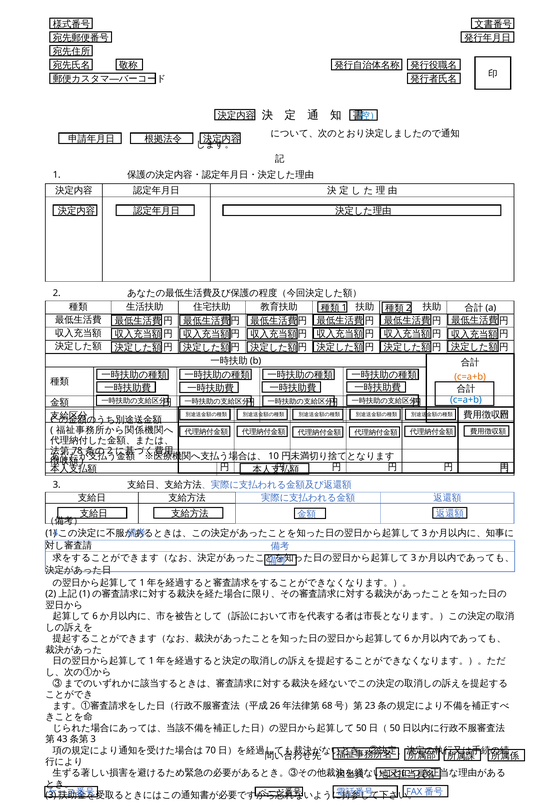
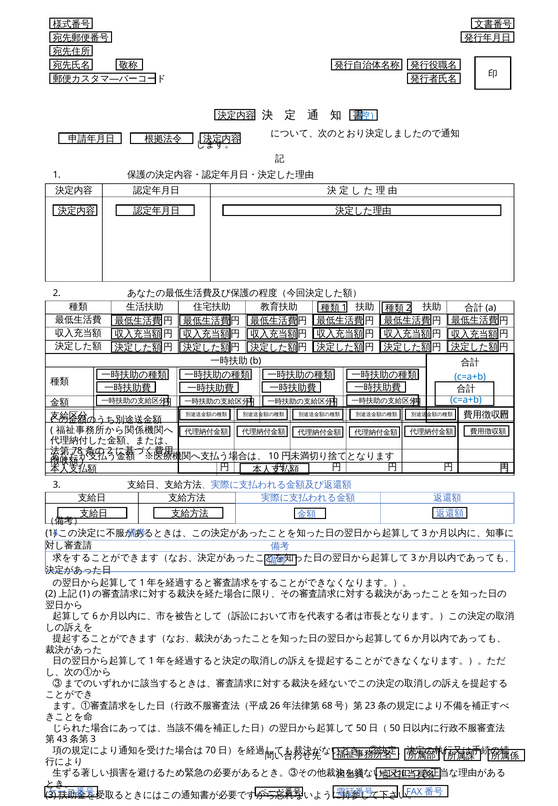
c=a+b at (470, 377) colour: orange -> blue
